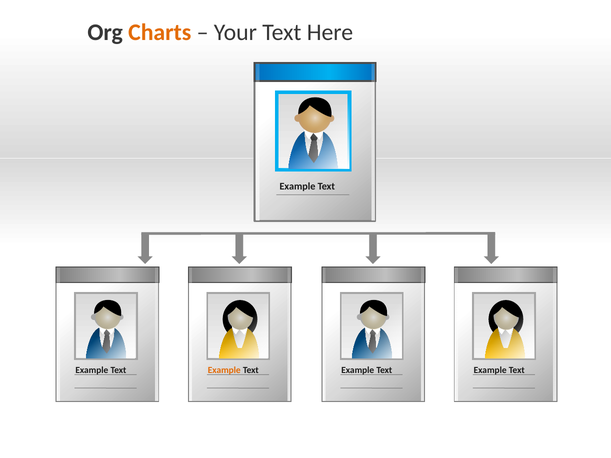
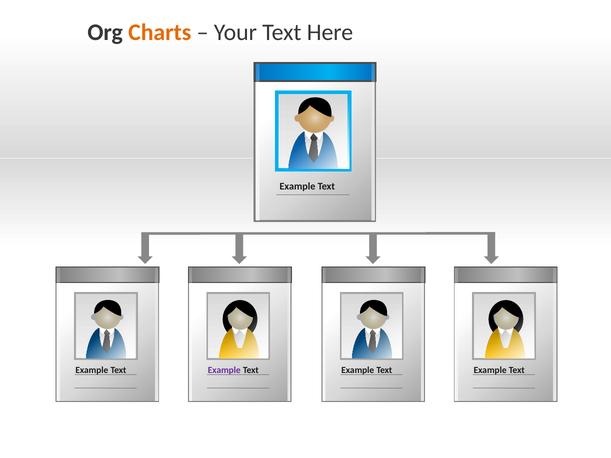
Example at (224, 370) colour: orange -> purple
